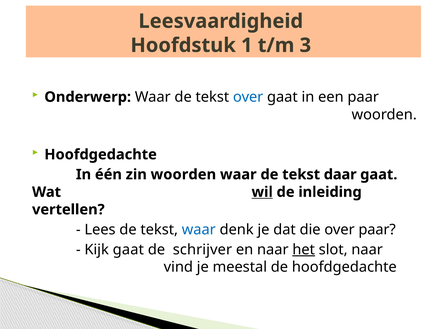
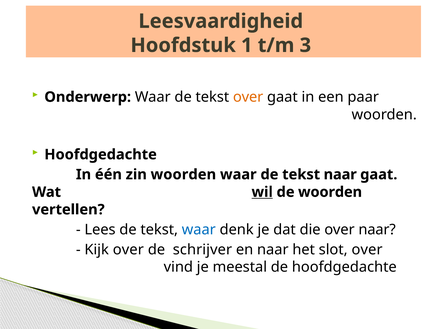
over at (248, 97) colour: blue -> orange
tekst daar: daar -> naar
de inleiding: inleiding -> woorden
over paar: paar -> naar
Kijk gaat: gaat -> over
het underline: present -> none
slot naar: naar -> over
